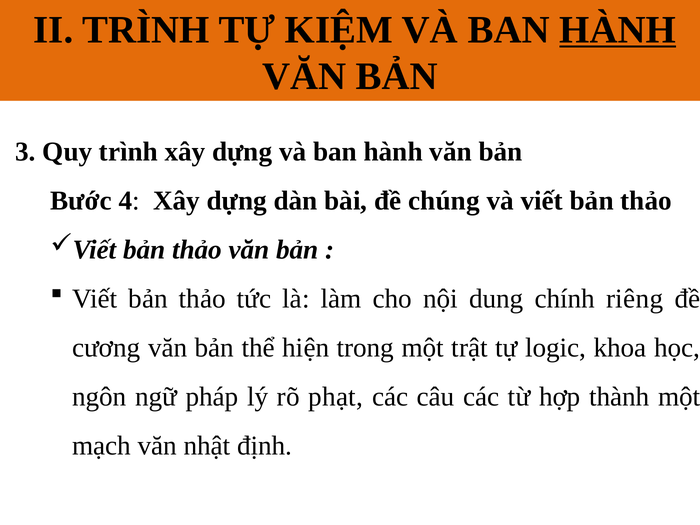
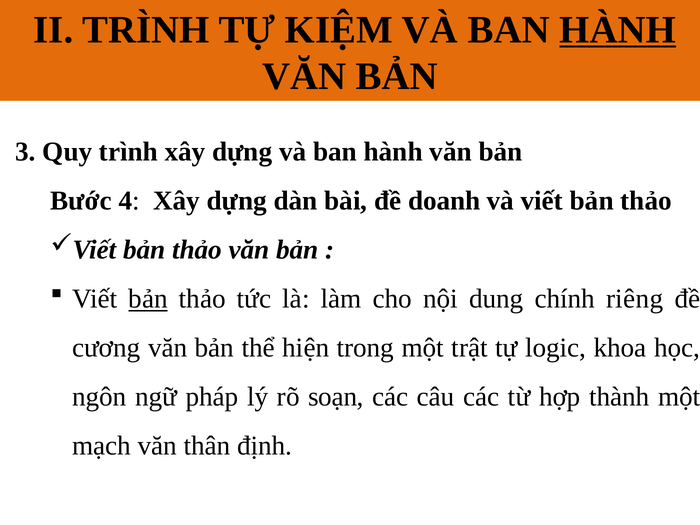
chúng: chúng -> doanh
bản at (148, 299) underline: none -> present
phạt: phạt -> soạn
nhật: nhật -> thân
